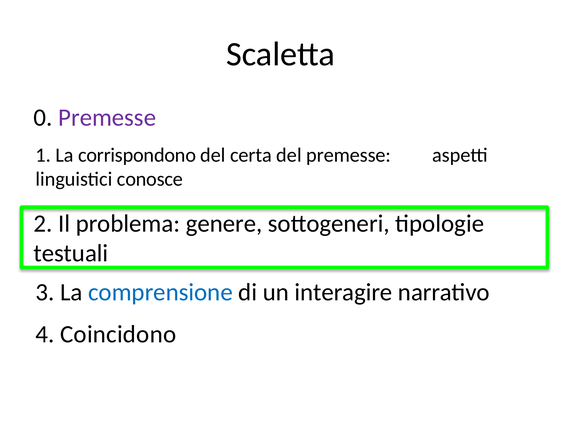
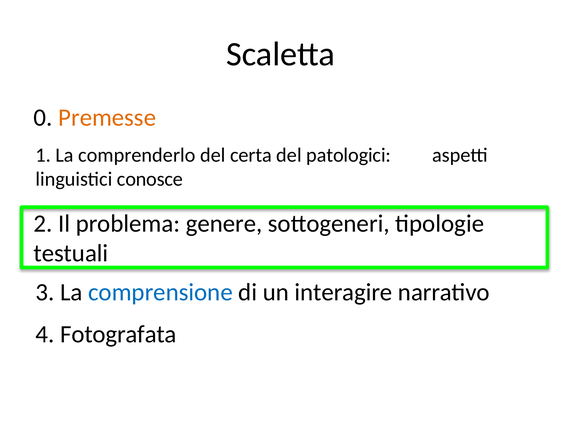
Premesse at (107, 118) colour: purple -> orange
corrispondono: corrispondono -> comprenderlo
del premesse: premesse -> patologici
Coincidono: Coincidono -> Fotografata
